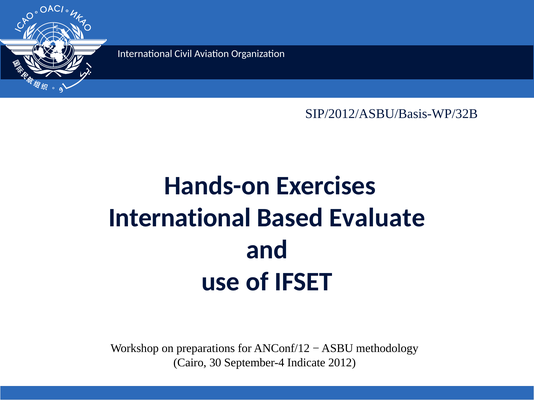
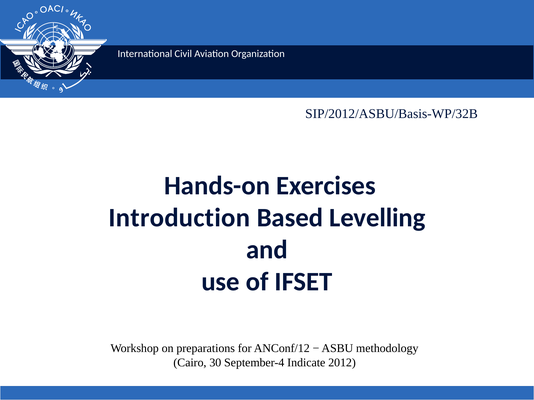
International at (180, 218): International -> Introduction
Evaluate: Evaluate -> Levelling
